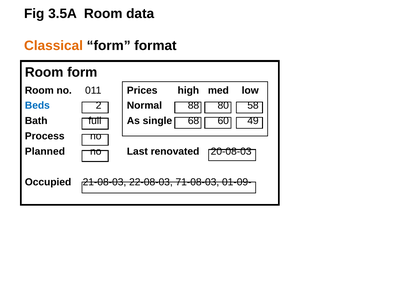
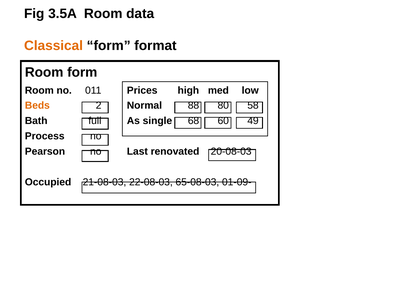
Beds colour: blue -> orange
Planned: Planned -> Pearson
71-08-03: 71-08-03 -> 65-08-03
